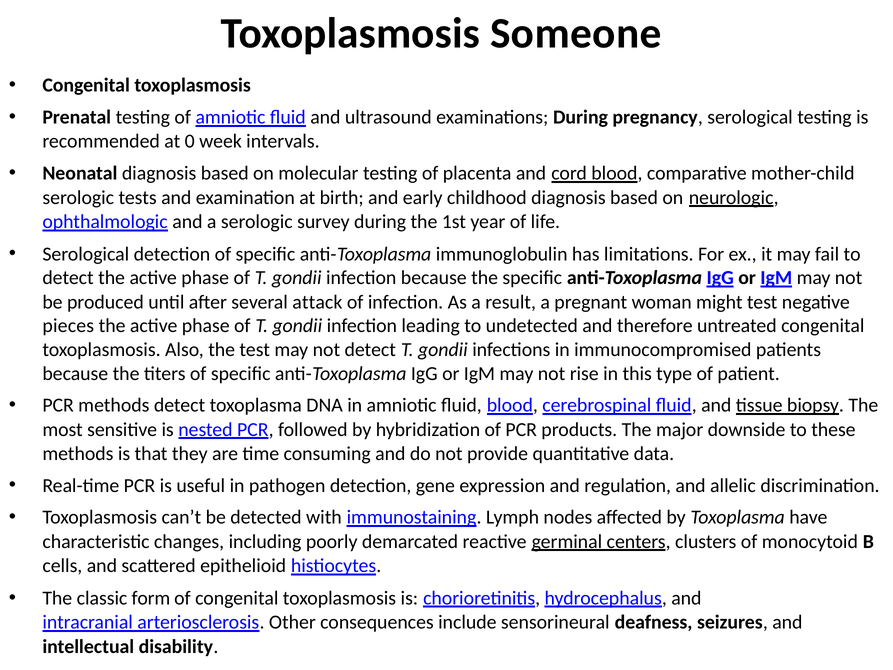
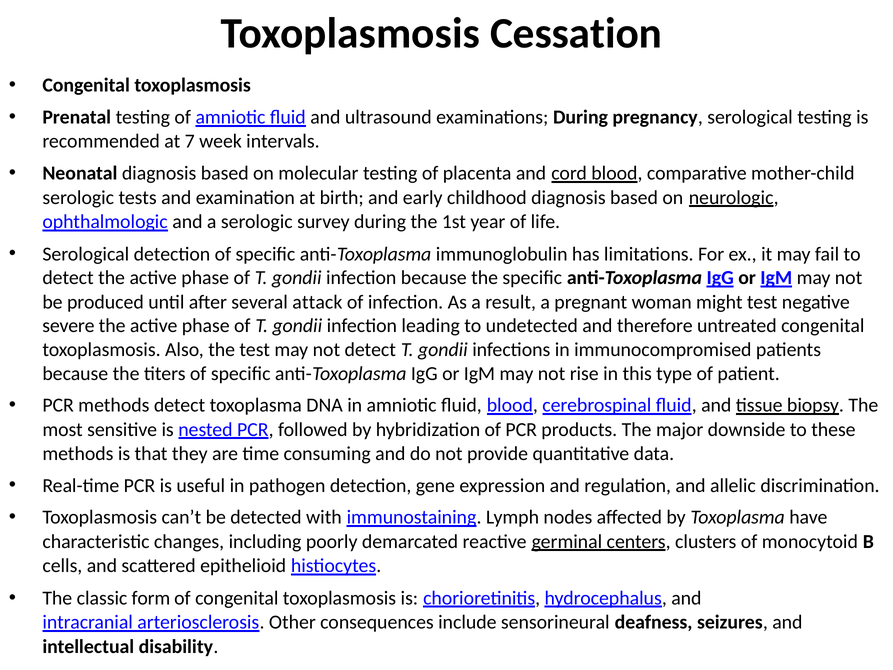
Someone: Someone -> Cessation
0: 0 -> 7
pieces: pieces -> severe
